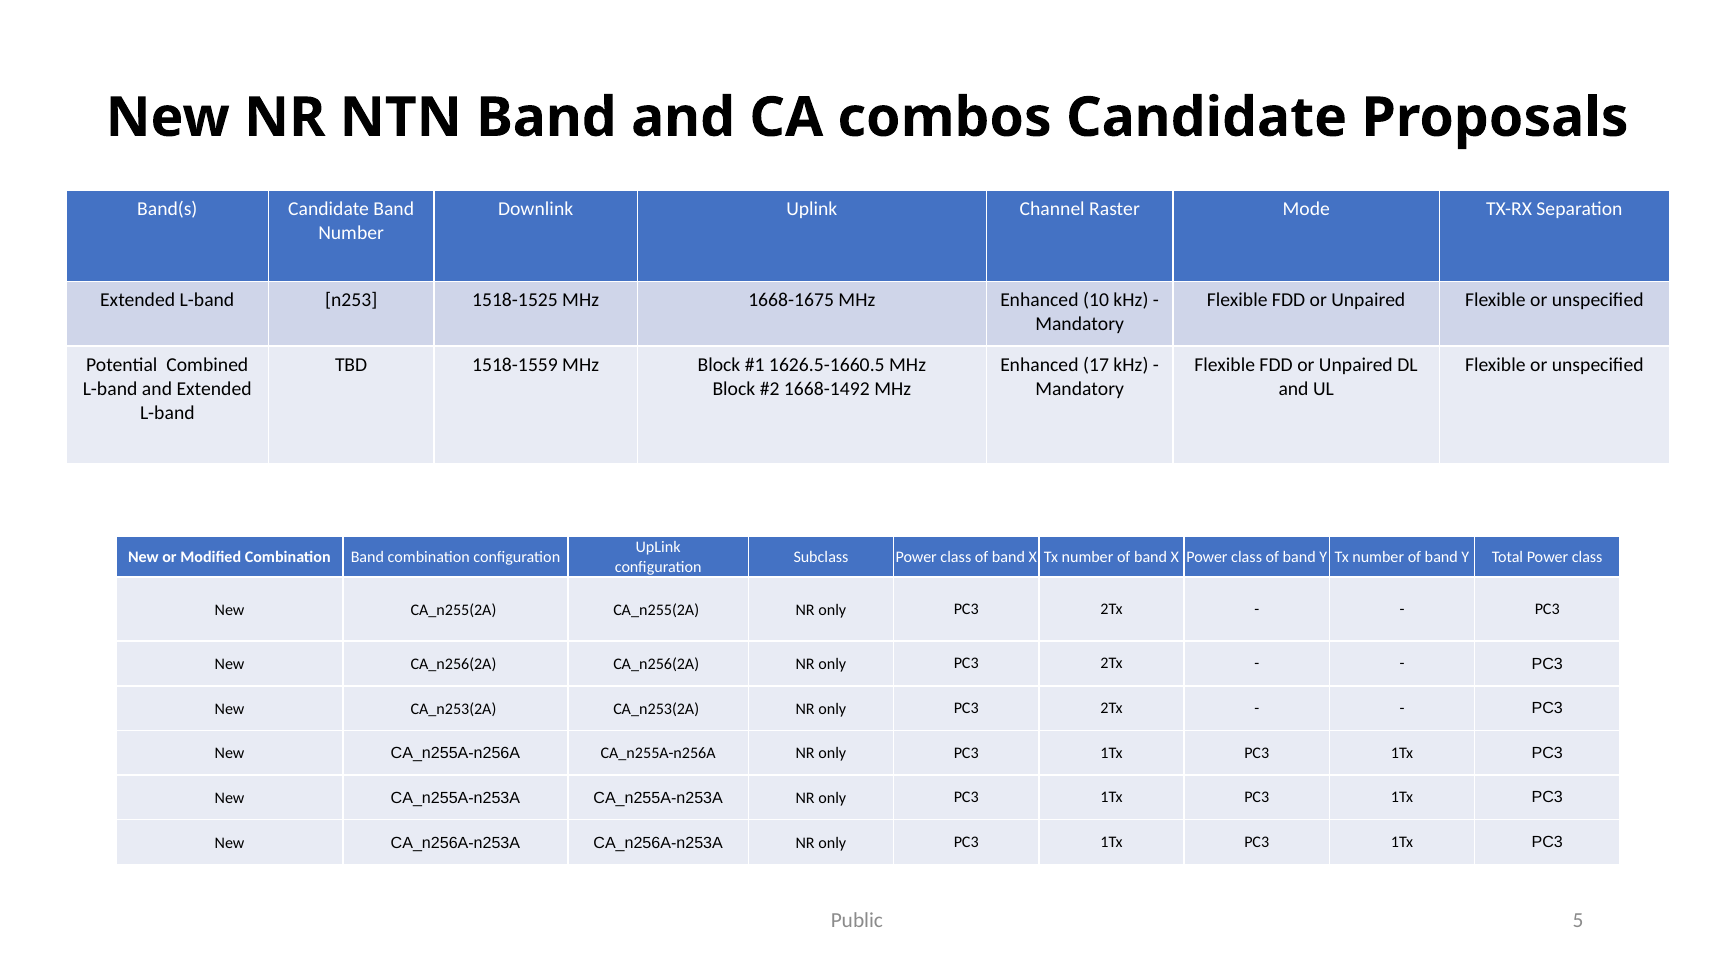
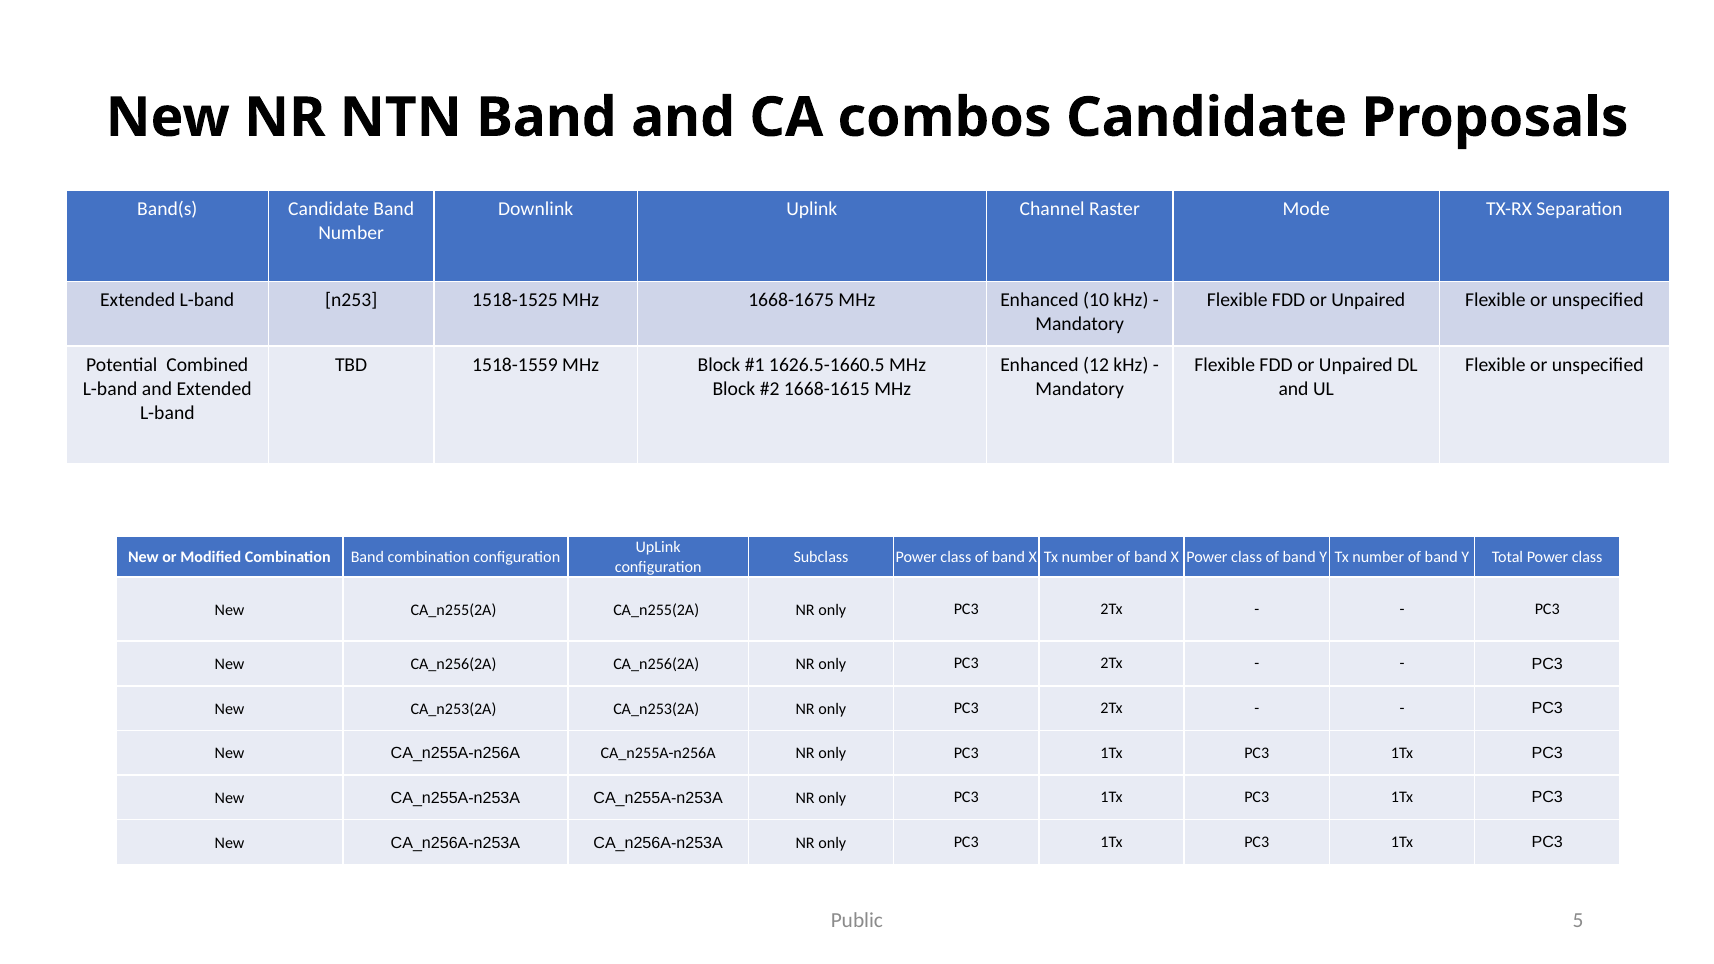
17: 17 -> 12
1668-1492: 1668-1492 -> 1668-1615
